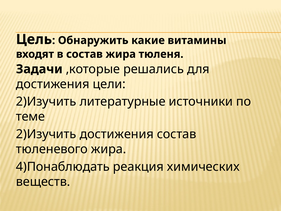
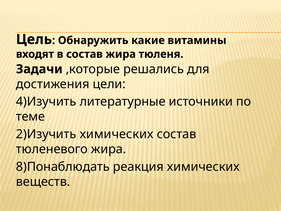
2)Изучить at (46, 102): 2)Изучить -> 4)Изучить
2)Изучить достижения: достижения -> химических
4)Понаблюдать: 4)Понаблюдать -> 8)Понаблюдать
